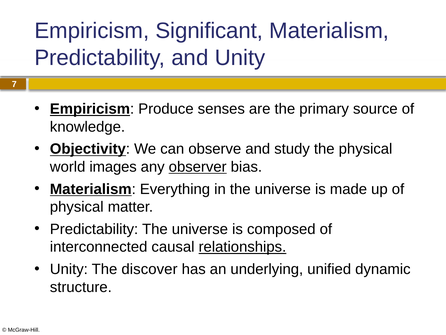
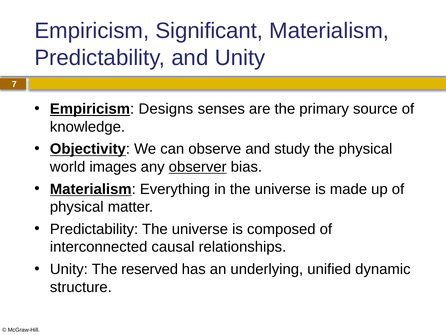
Produce: Produce -> Designs
relationships underline: present -> none
discover: discover -> reserved
